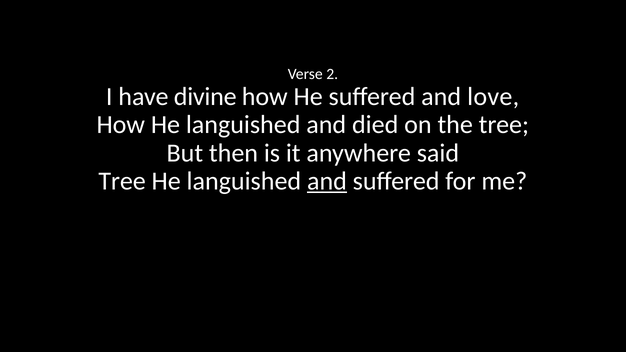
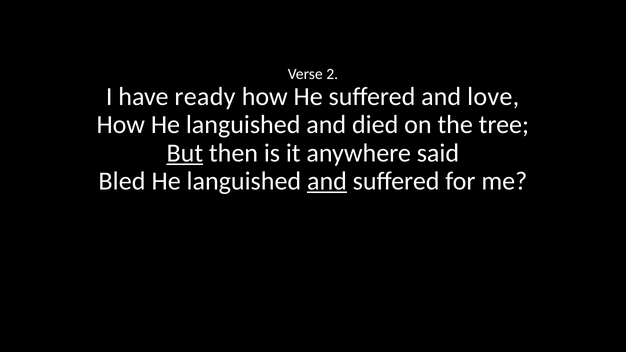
divine: divine -> ready
But underline: none -> present
Tree at (122, 181): Tree -> Bled
